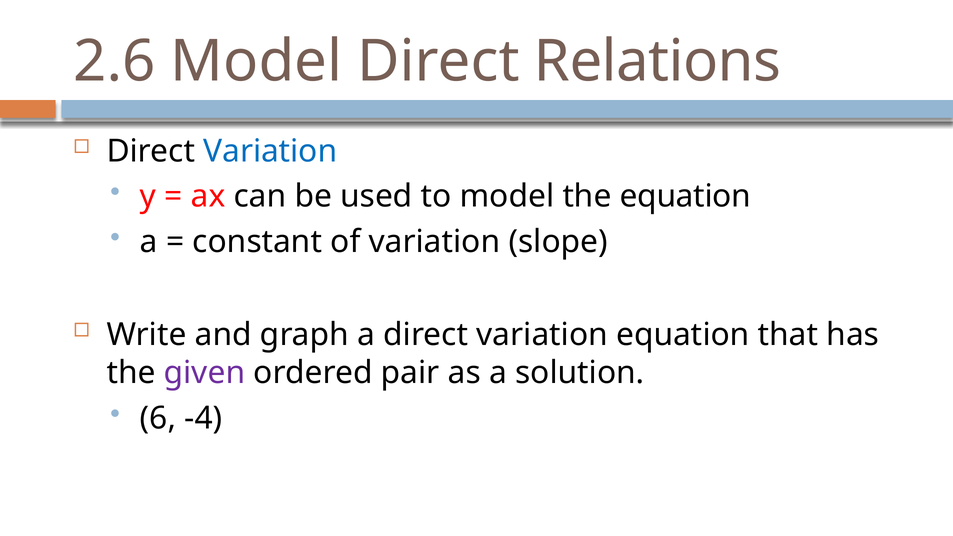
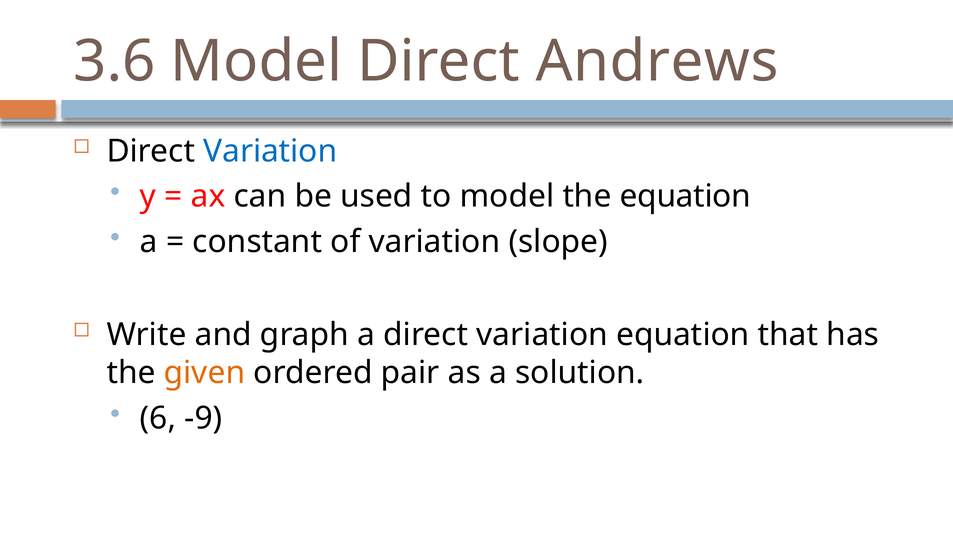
2.6: 2.6 -> 3.6
Relations: Relations -> Andrews
given colour: purple -> orange
-4: -4 -> -9
